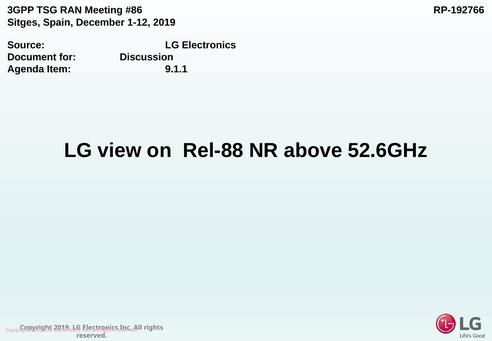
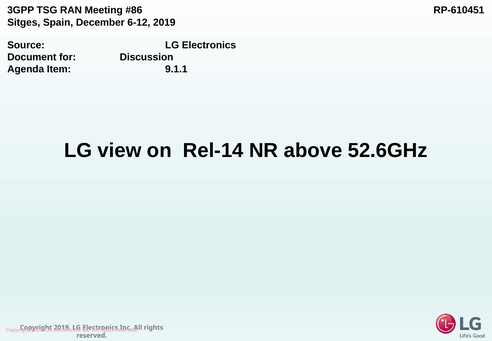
RP-192766: RP-192766 -> RP-610451
1-12: 1-12 -> 6-12
Rel-88: Rel-88 -> Rel-14
